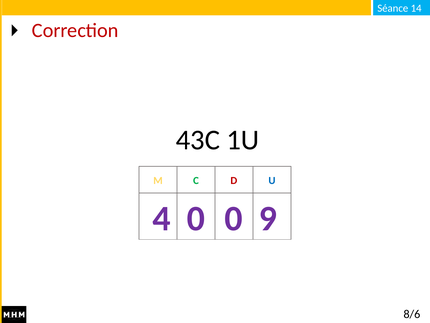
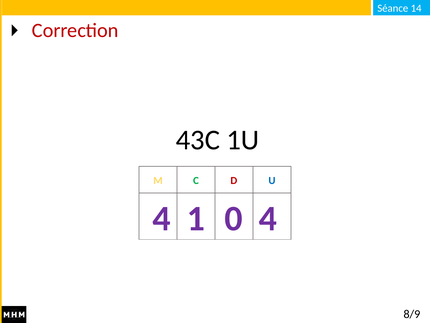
4 0: 0 -> 1
0 9: 9 -> 4
8/6: 8/6 -> 8/9
